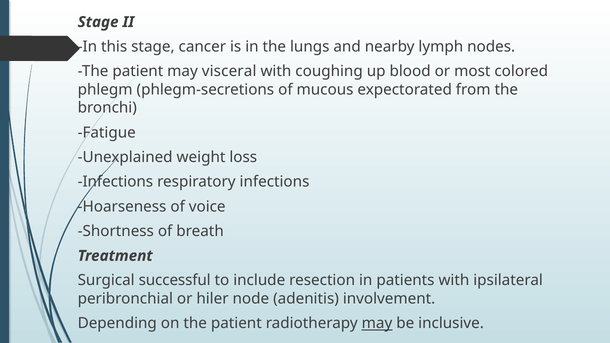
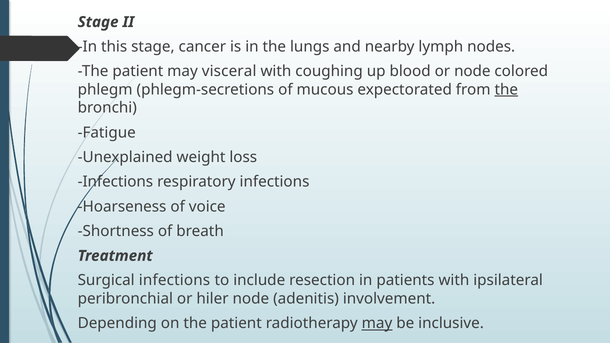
or most: most -> node
the at (506, 90) underline: none -> present
Surgical successful: successful -> infections
